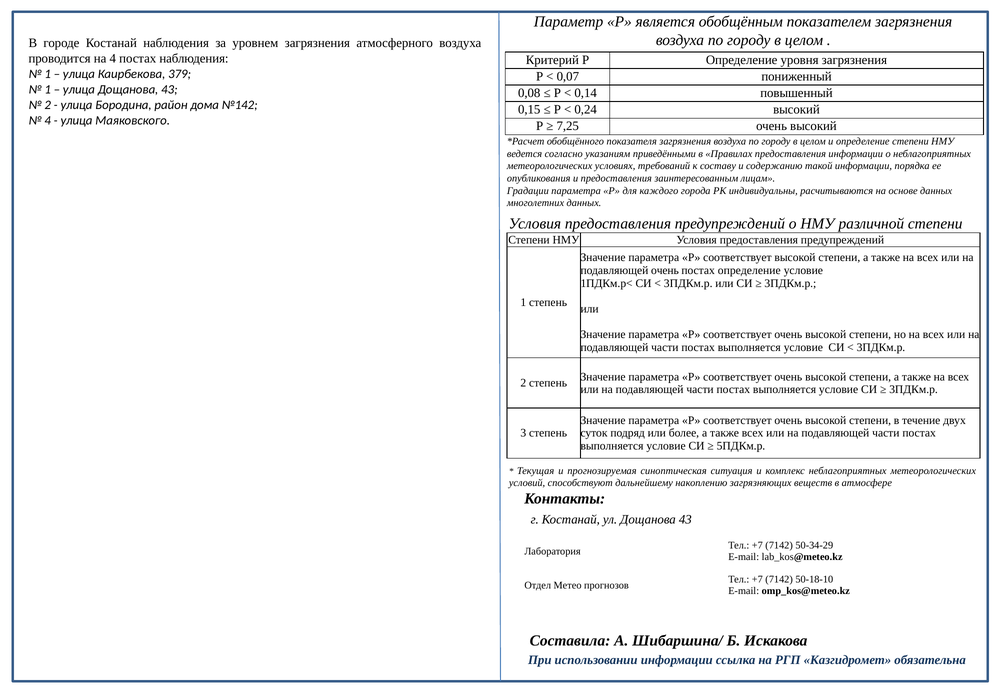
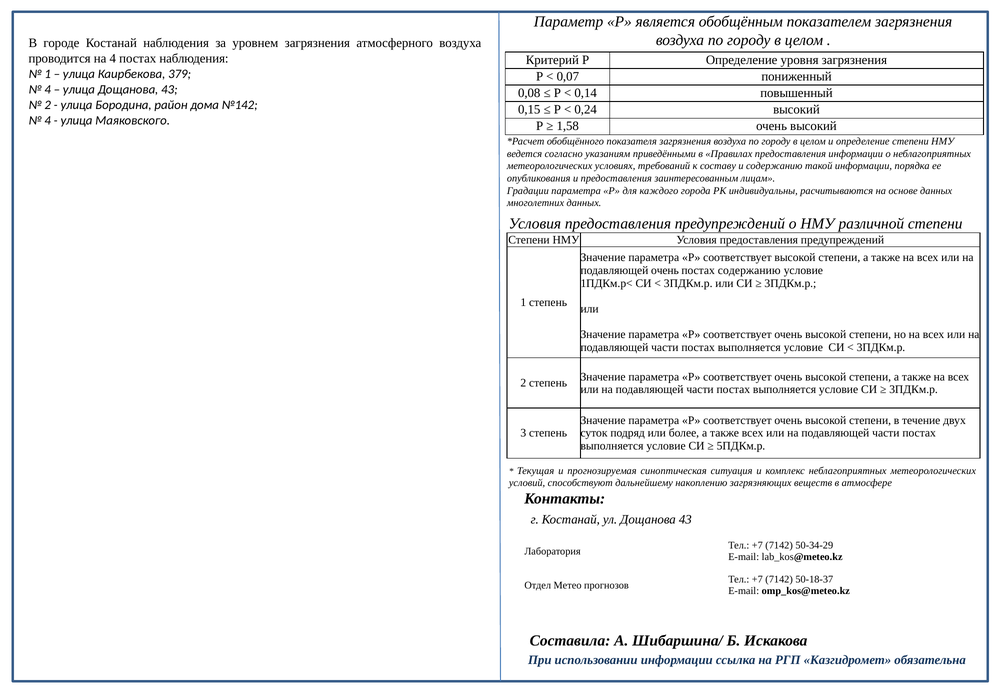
1 at (48, 90): 1 -> 4
7,25: 7,25 -> 1,58
постах определение: определение -> содержанию
50-18-10: 50-18-10 -> 50-18-37
